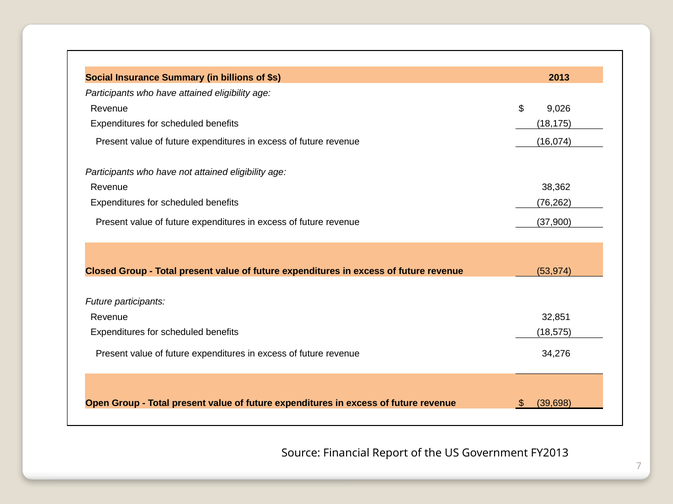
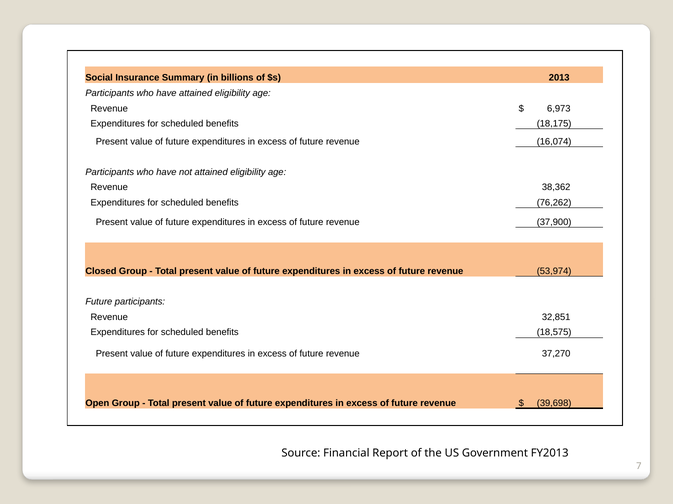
9,026: 9,026 -> 6,973
34,276: 34,276 -> 37,270
